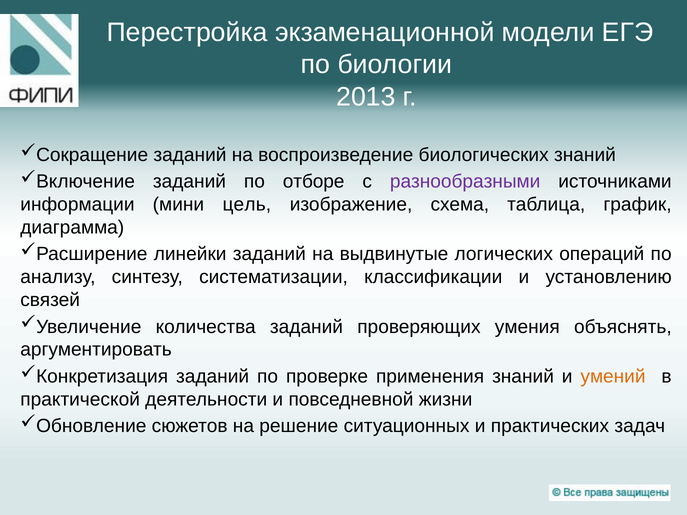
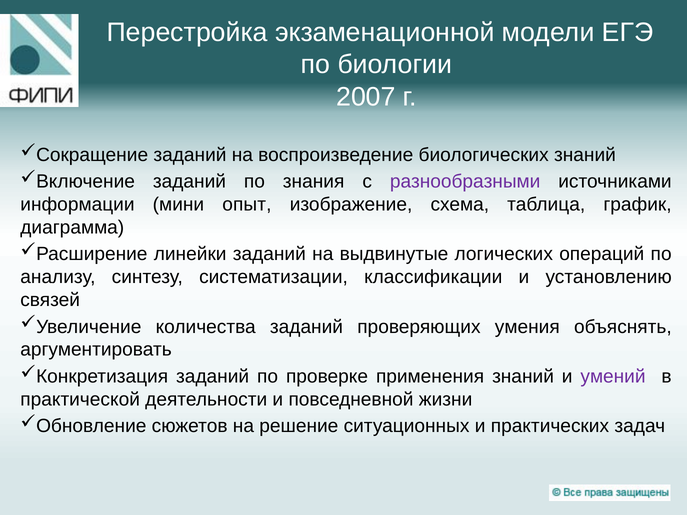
2013: 2013 -> 2007
отборе: отборе -> знания
цель: цель -> опыт
умений colour: orange -> purple
